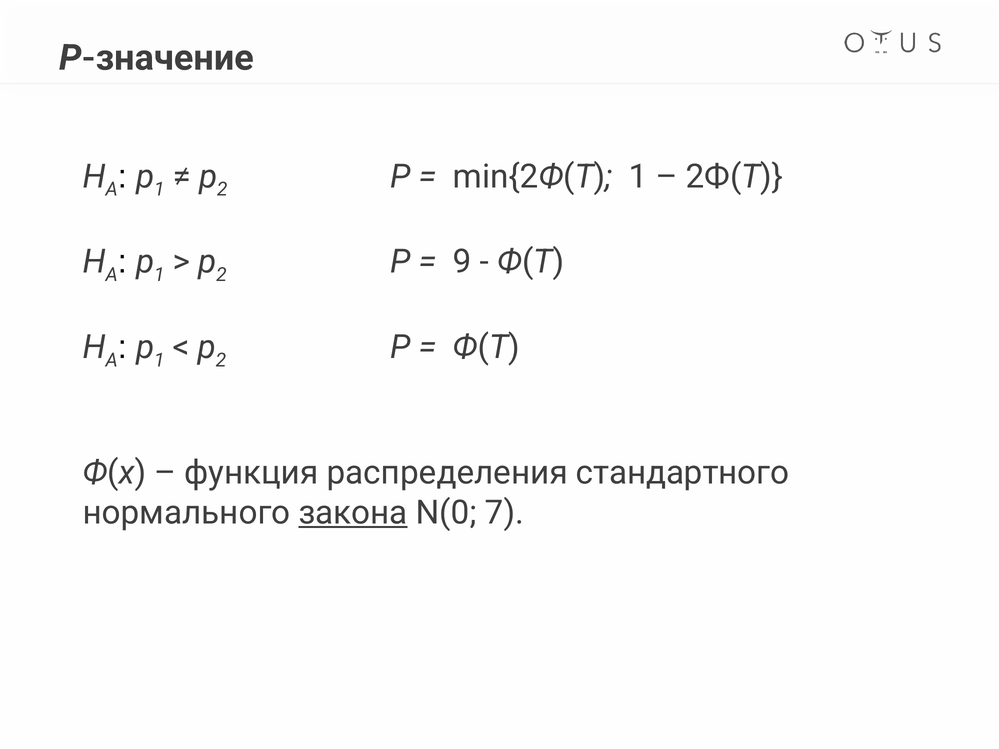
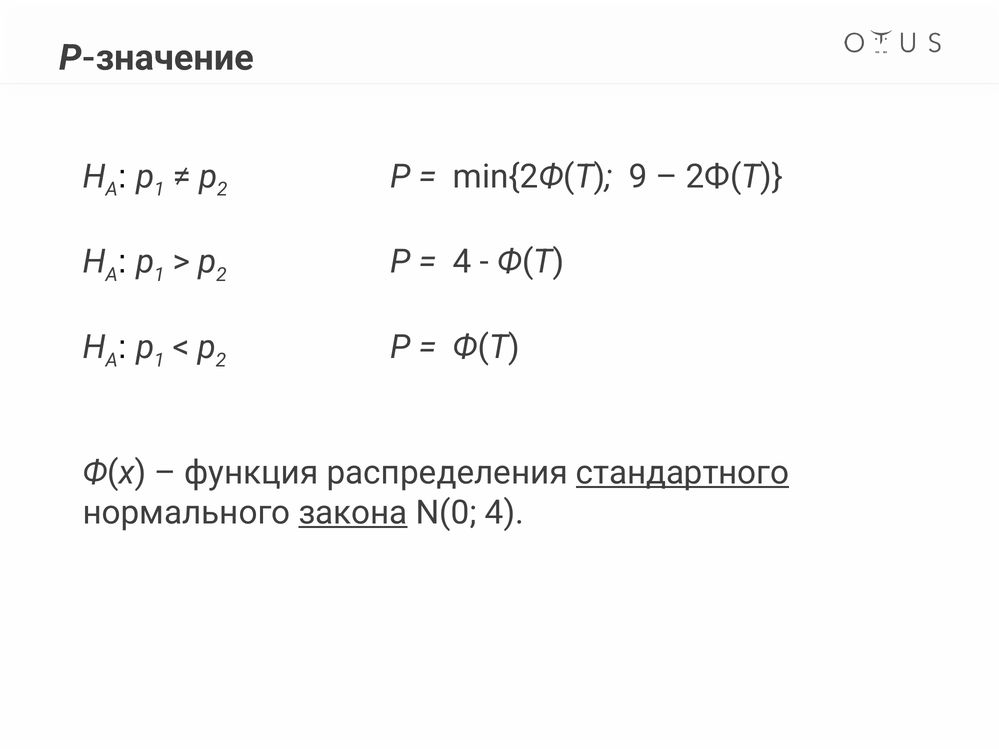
min{2Ф(T 1: 1 -> 9
9 at (462, 262): 9 -> 4
стандартного underline: none -> present
N(0 7: 7 -> 4
